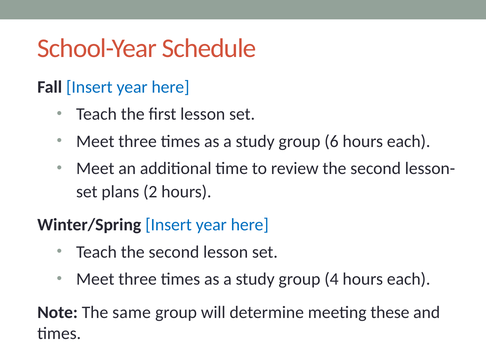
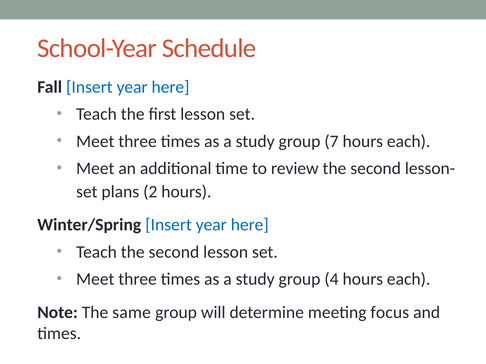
6: 6 -> 7
these: these -> focus
